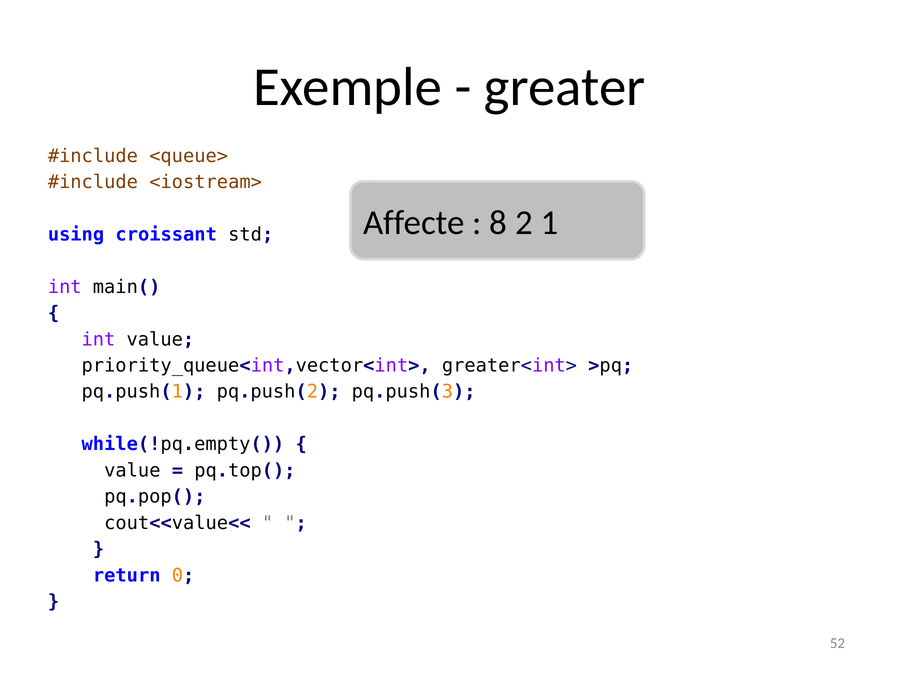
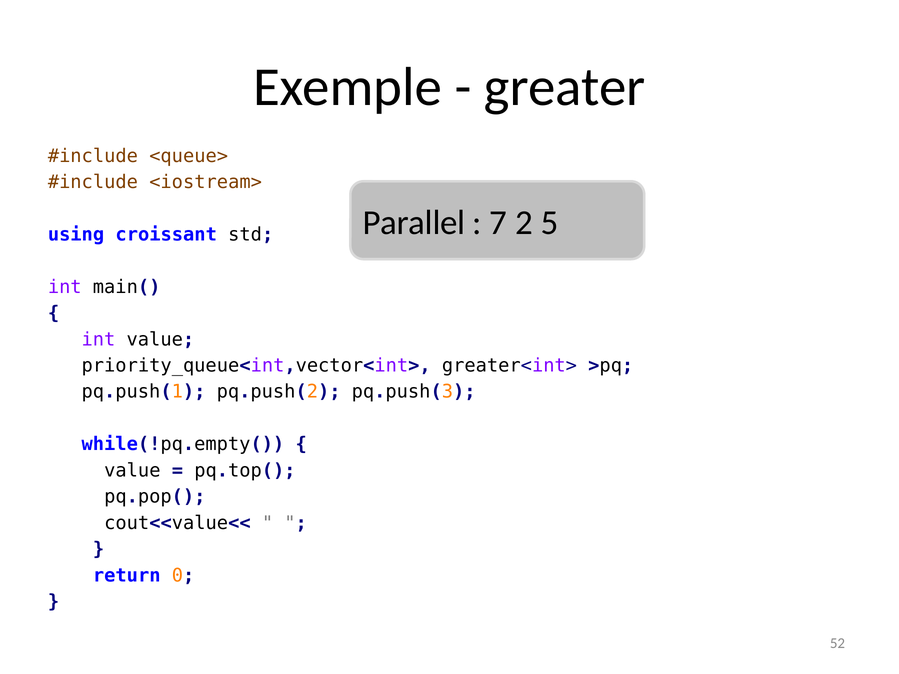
Affecte: Affecte -> Parallel
8: 8 -> 7
1: 1 -> 5
